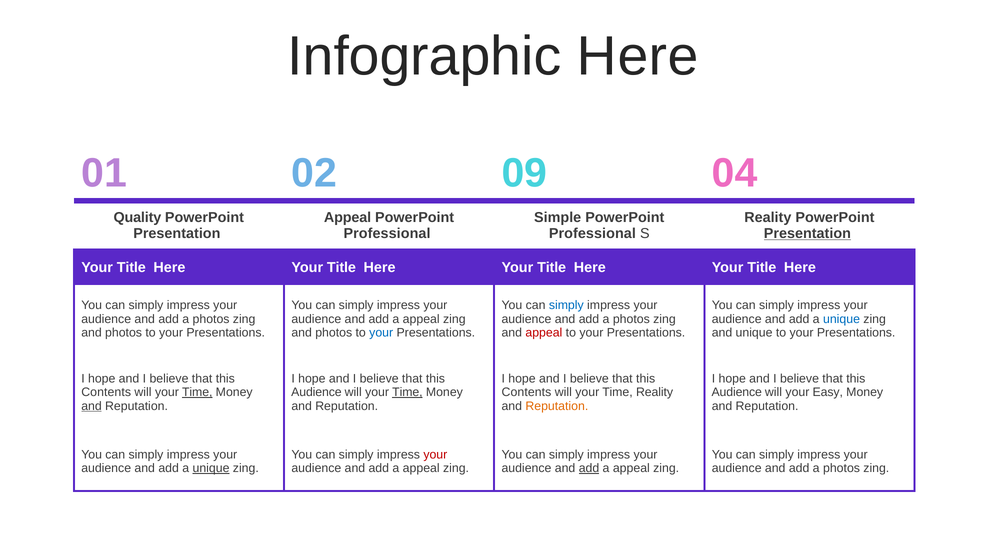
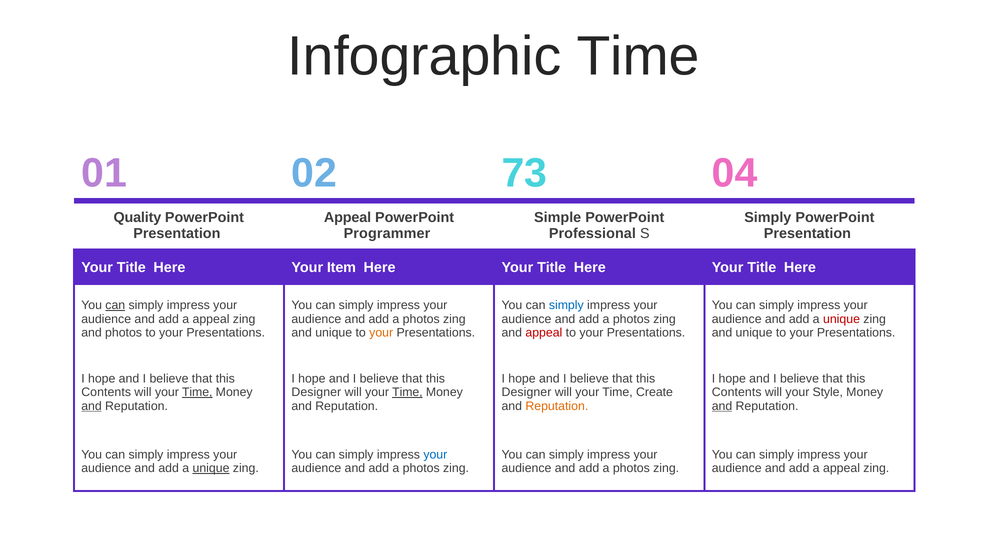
Infographic Here: Here -> Time
09: 09 -> 73
Reality at (768, 217): Reality -> Simply
Professional at (387, 234): Professional -> Programmer
Presentation at (807, 234) underline: present -> none
Title at (341, 268): Title -> Item
can at (115, 305) underline: none -> present
photos at (211, 319): photos -> appeal
appeal at (421, 319): appeal -> photos
unique at (842, 319) colour: blue -> red
photos at (334, 333): photos -> unique
your at (381, 333) colour: blue -> orange
Audience at (316, 392): Audience -> Designer
Contents at (526, 392): Contents -> Designer
Time Reality: Reality -> Create
Audience at (737, 392): Audience -> Contents
Easy: Easy -> Style
and at (722, 406) underline: none -> present
your at (435, 455) colour: red -> blue
appeal at (421, 468): appeal -> photos
add at (589, 468) underline: present -> none
appeal at (631, 468): appeal -> photos
photos at (842, 468): photos -> appeal
